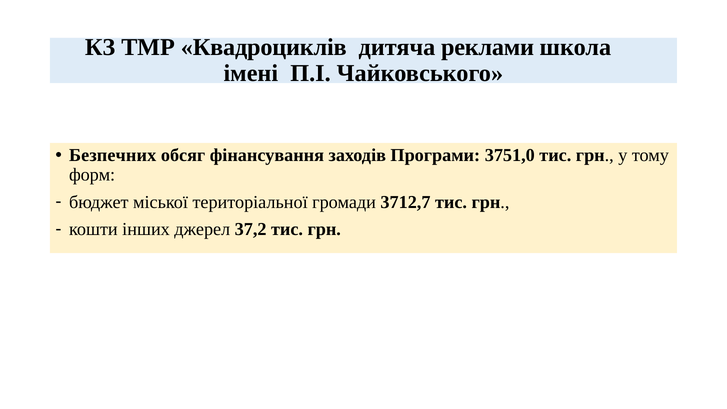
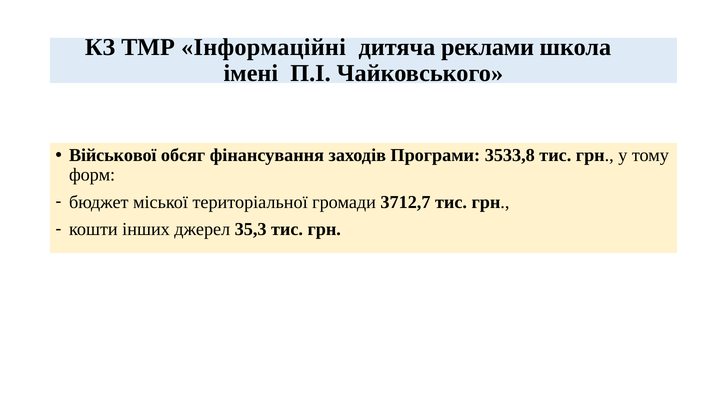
Квадроциклів: Квадроциклів -> Інформаційні
Безпечних: Безпечних -> Військової
3751,0: 3751,0 -> 3533,8
37,2: 37,2 -> 35,3
